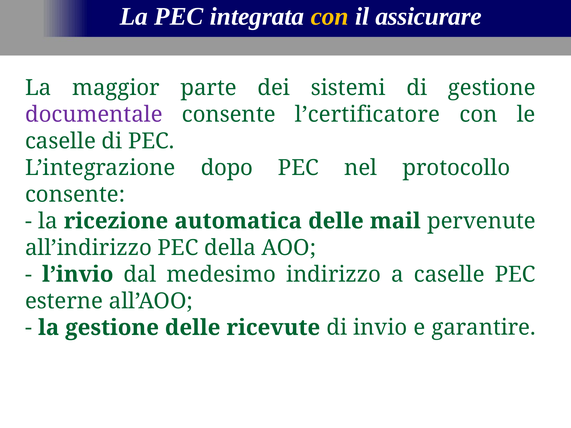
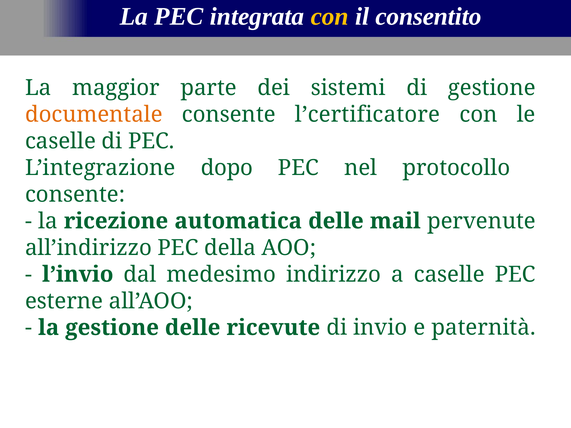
assicurare: assicurare -> consentito
documentale colour: purple -> orange
garantire: garantire -> paternità
